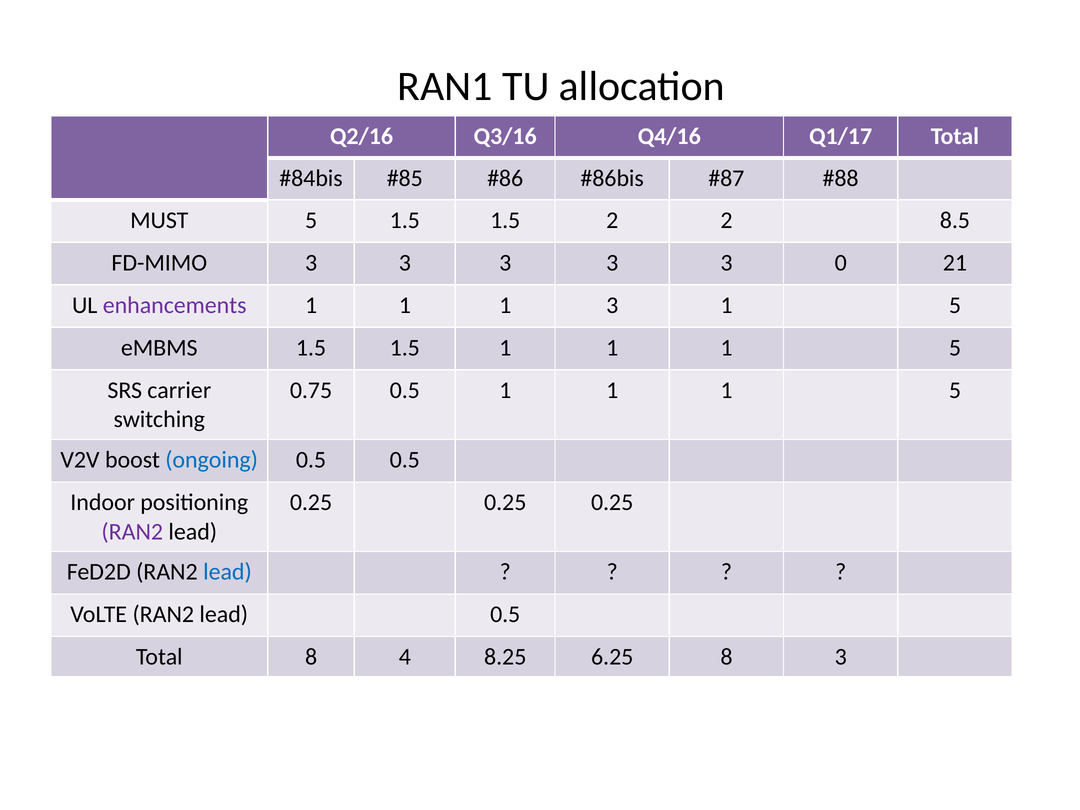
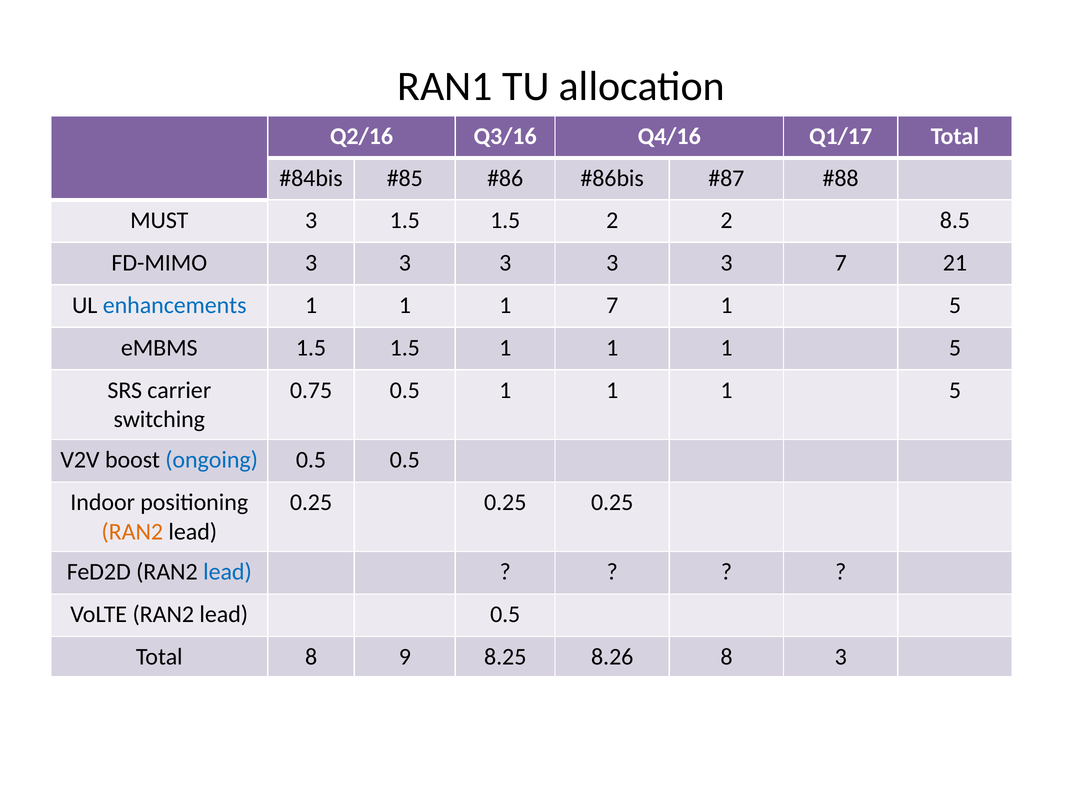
MUST 5: 5 -> 3
3 0: 0 -> 7
enhancements colour: purple -> blue
1 3: 3 -> 7
RAN2 at (132, 532) colour: purple -> orange
4: 4 -> 9
6.25: 6.25 -> 8.26
